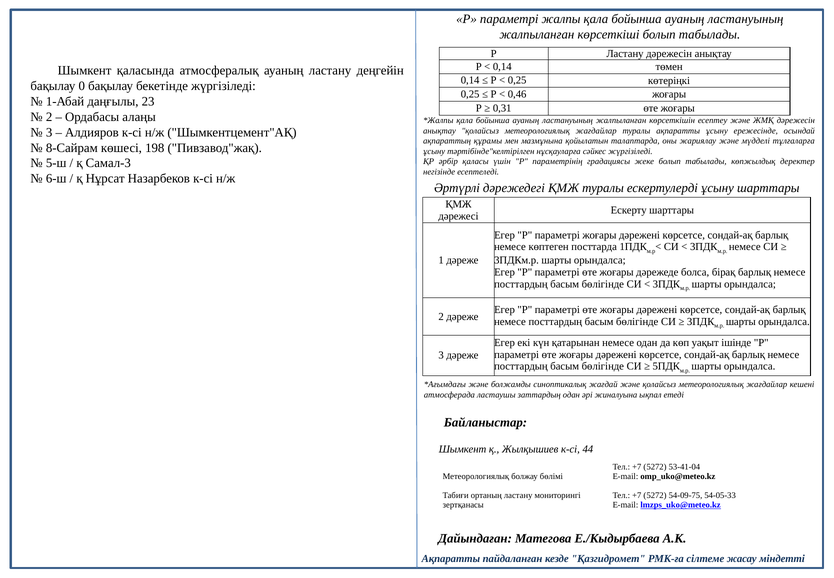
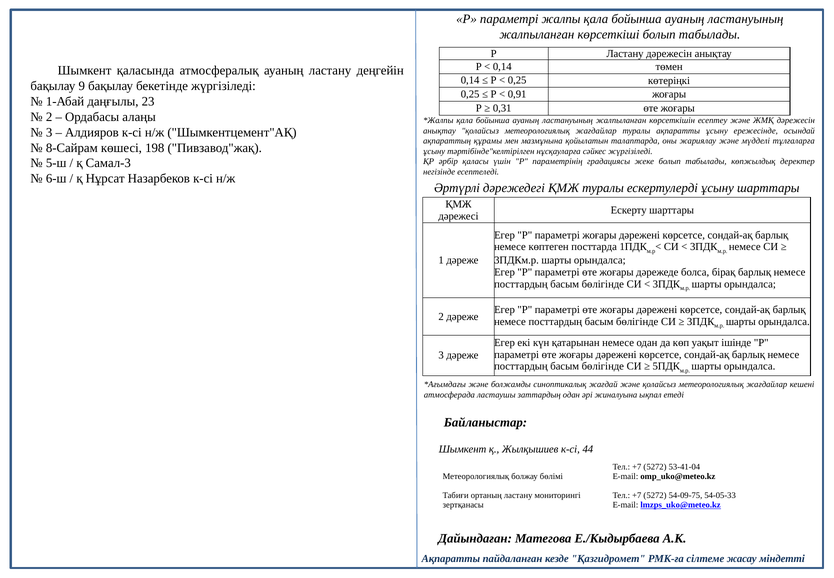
0: 0 -> 9
0,46: 0,46 -> 0,91
